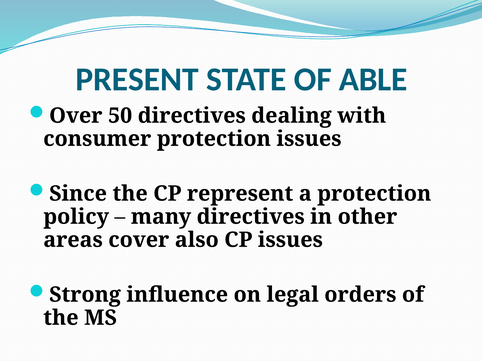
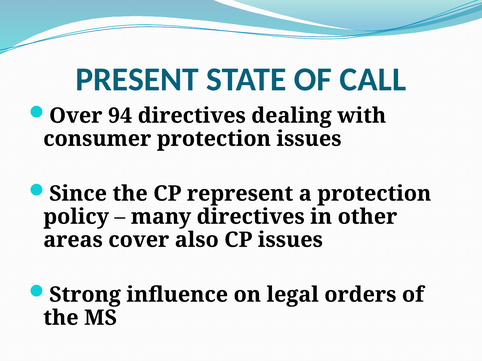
ABLE: ABLE -> CALL
50: 50 -> 94
